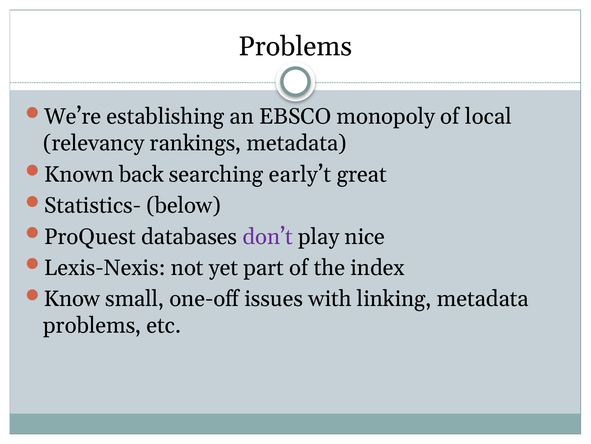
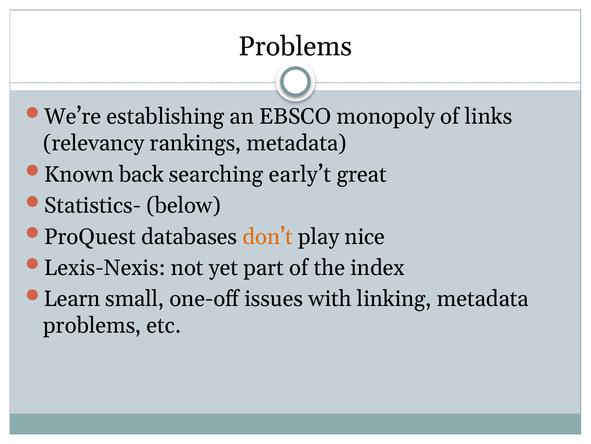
local: local -> links
don’t colour: purple -> orange
Know: Know -> Learn
